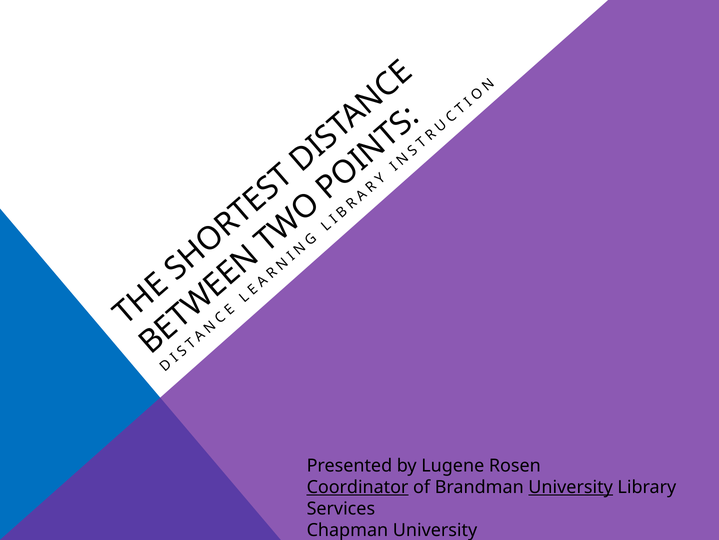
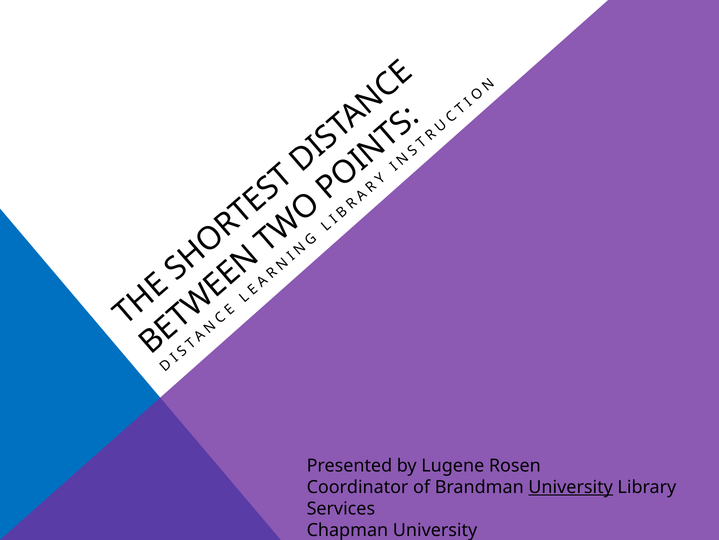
Coordinator underline: present -> none
